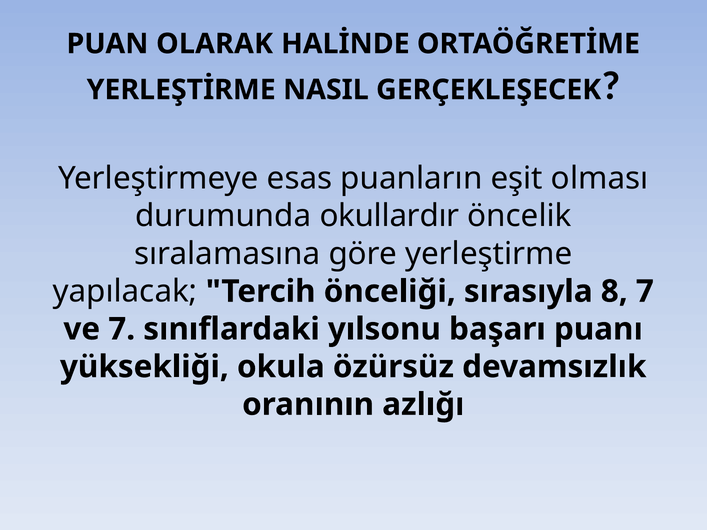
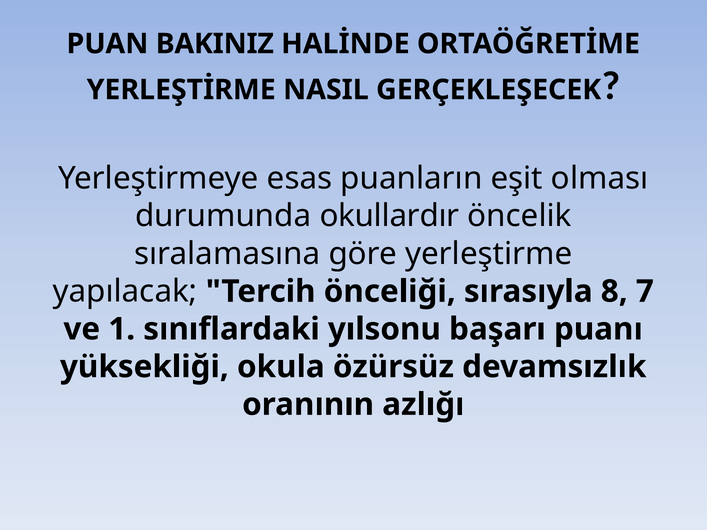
OLARAK: OLARAK -> BAKINIZ
ve 7: 7 -> 1
